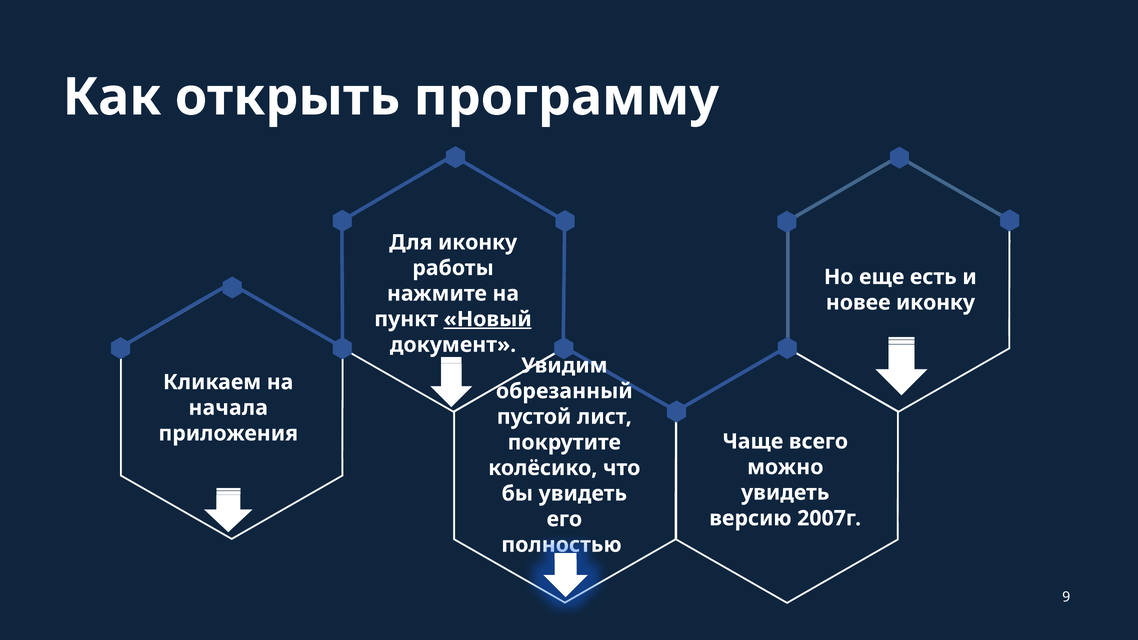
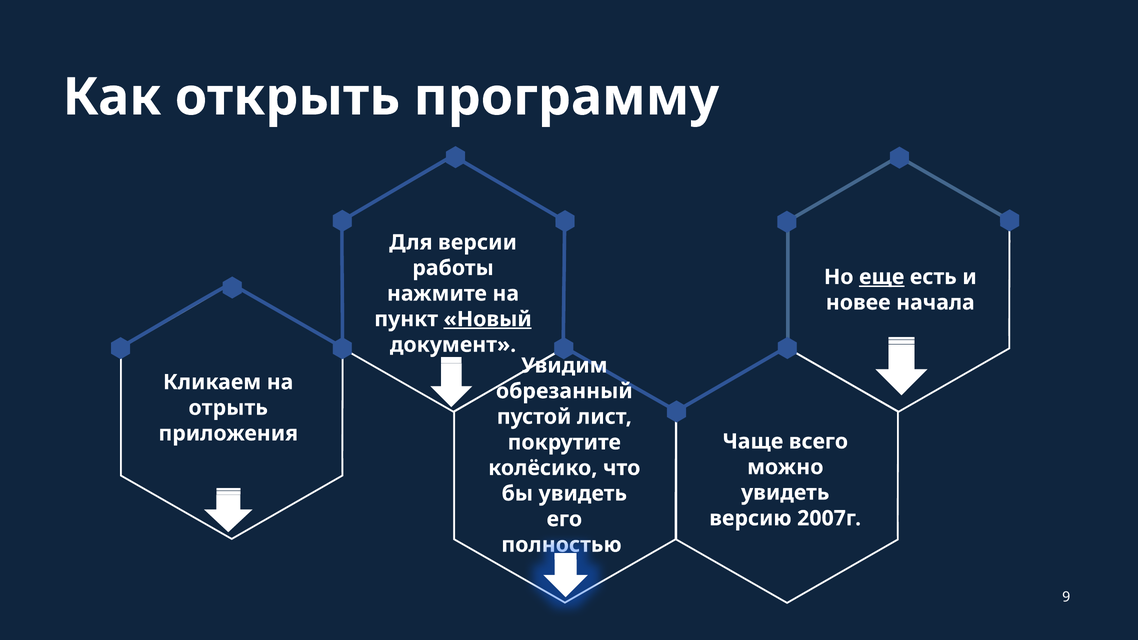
Для иконку: иконку -> версии
еще underline: none -> present
новее иконку: иконку -> начала
начала: начала -> отрыть
